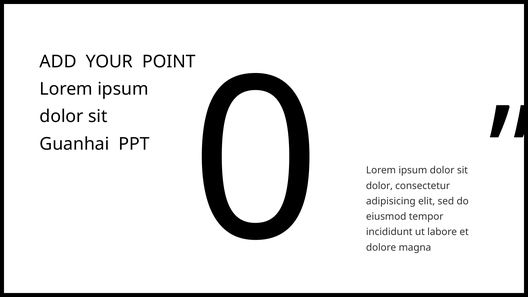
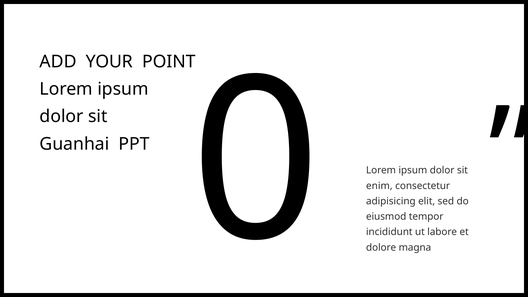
dolor at (379, 186): dolor -> enim
